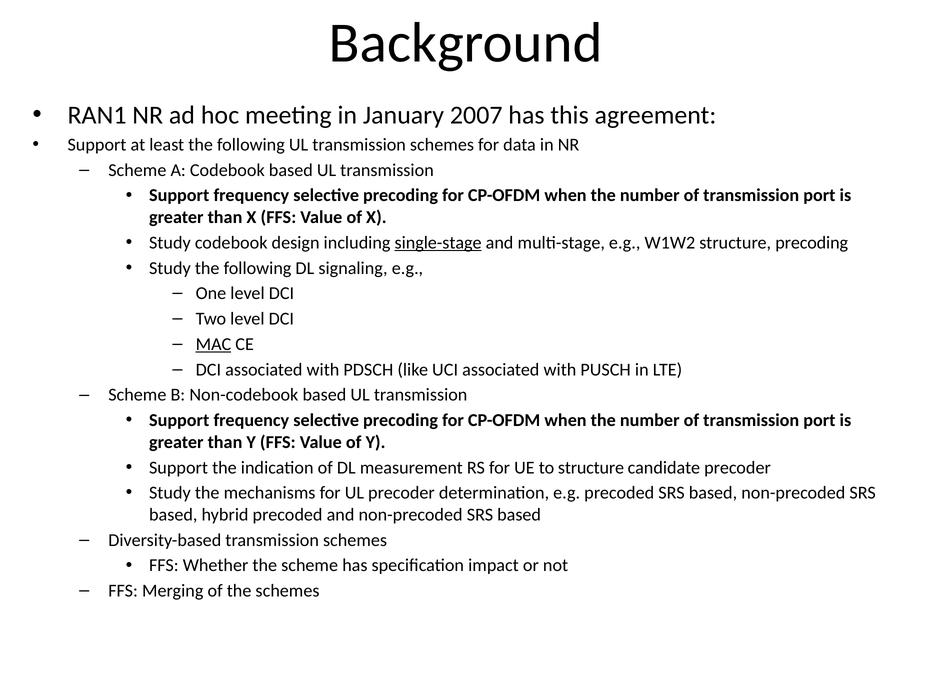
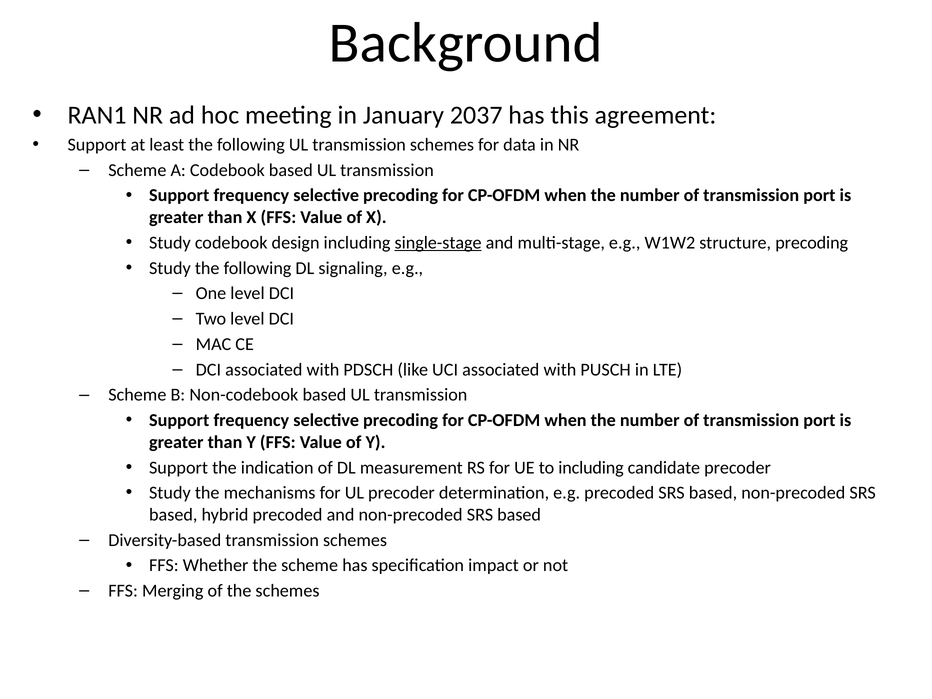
2007: 2007 -> 2037
MAC underline: present -> none
to structure: structure -> including
